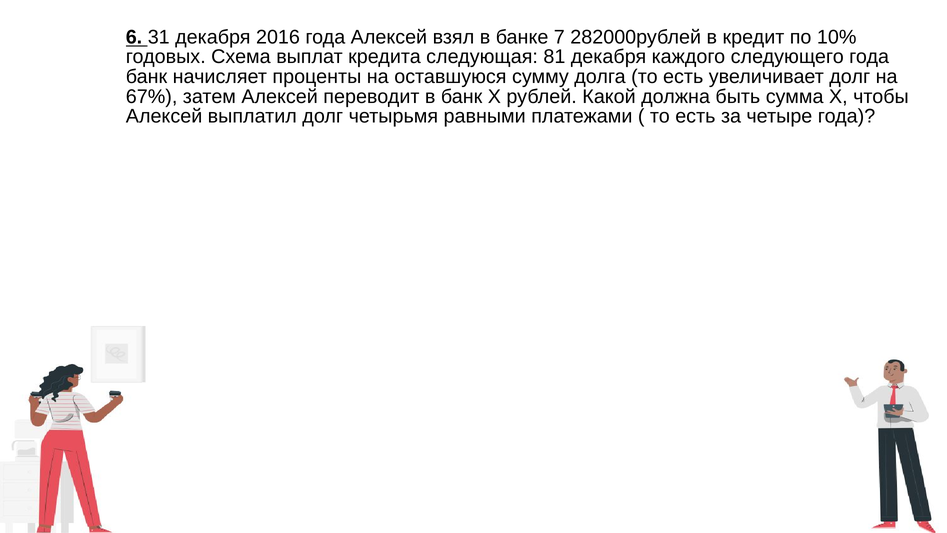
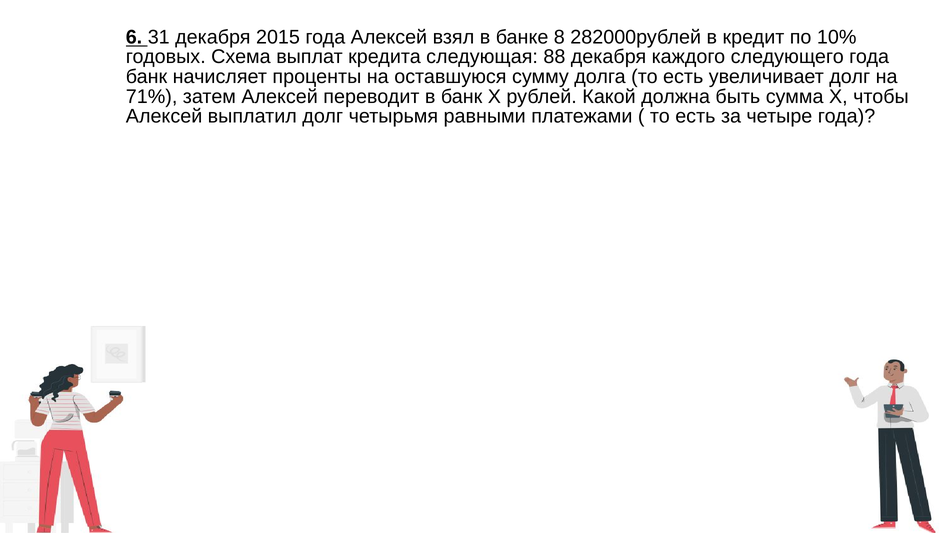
2016: 2016 -> 2015
7: 7 -> 8
81: 81 -> 88
67%: 67% -> 71%
